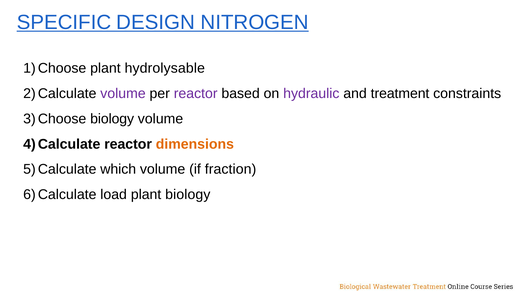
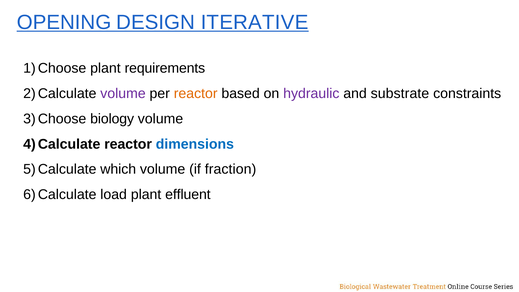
SPECIFIC: SPECIFIC -> OPENING
NITROGEN: NITROGEN -> ITERATIVE
hydrolysable: hydrolysable -> requirements
reactor at (196, 93) colour: purple -> orange
treatment: treatment -> substrate
dimensions colour: orange -> blue
plant biology: biology -> effluent
